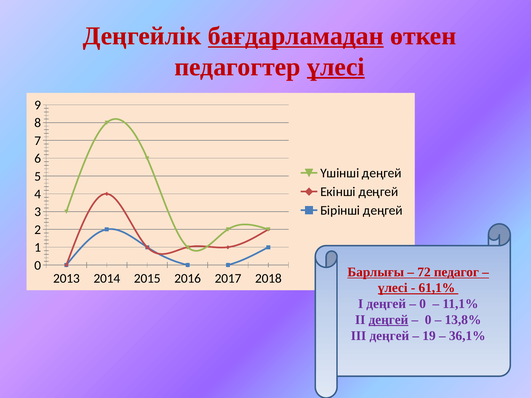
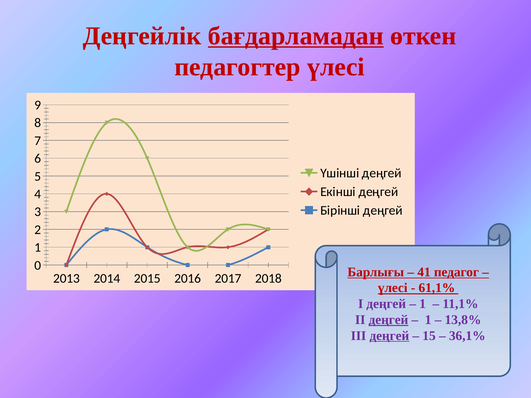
үлесі at (336, 67) underline: present -> none
72: 72 -> 41
0 at (423, 304): 0 -> 1
0 at (428, 320): 0 -> 1
деңгей at (389, 336) underline: none -> present
19: 19 -> 15
